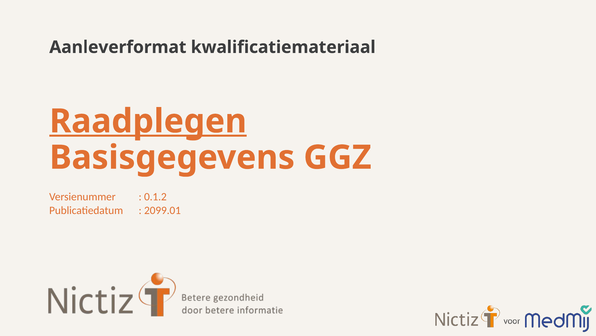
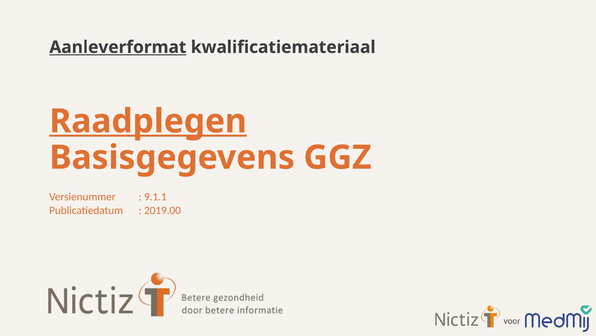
Aanleverformat underline: none -> present
0.1.2: 0.1.2 -> 9.1.1
2099.01: 2099.01 -> 2019.00
